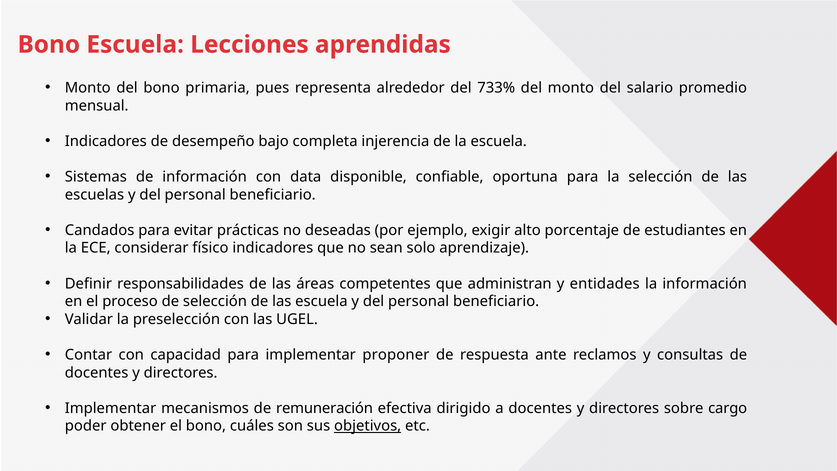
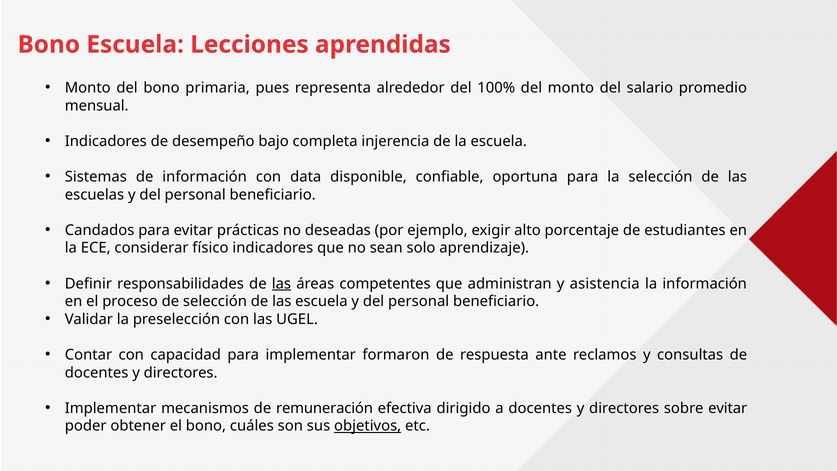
733%: 733% -> 100%
las at (281, 284) underline: none -> present
entidades: entidades -> asistencia
proponer: proponer -> formaron
sobre cargo: cargo -> evitar
